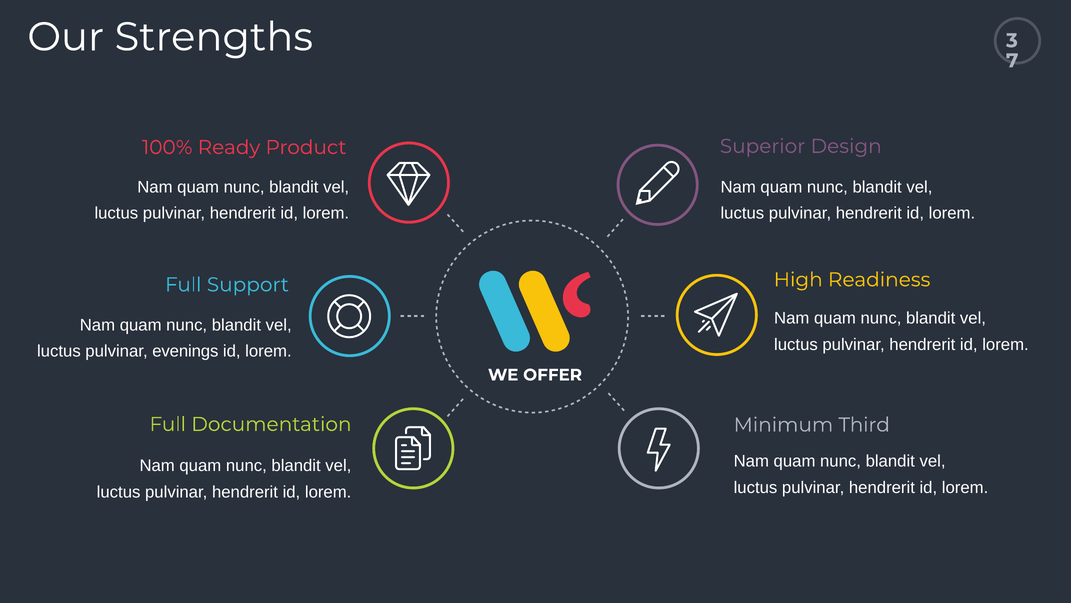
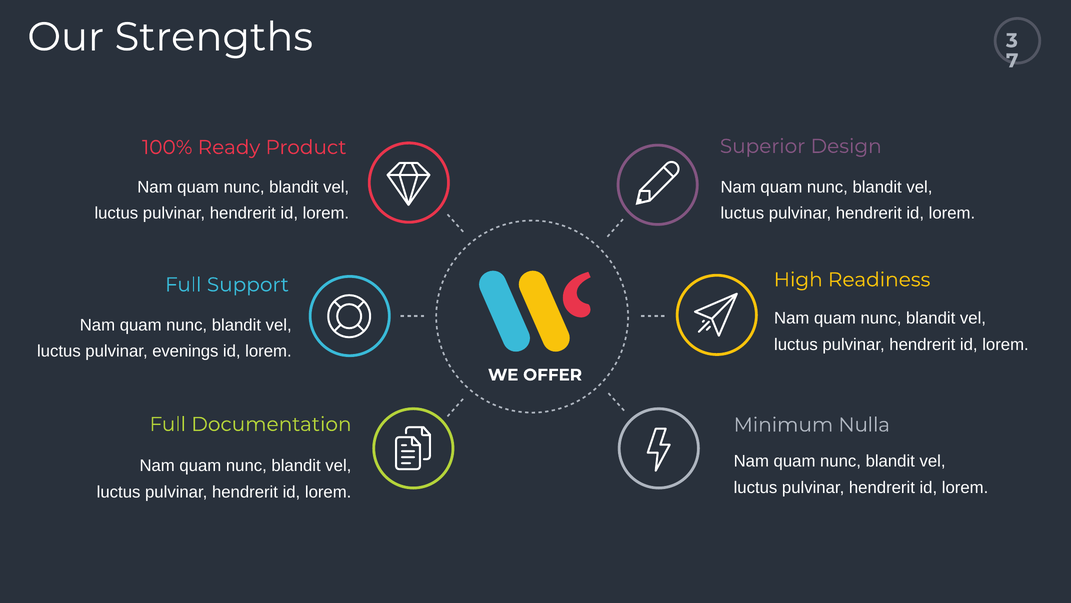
Third: Third -> Nulla
